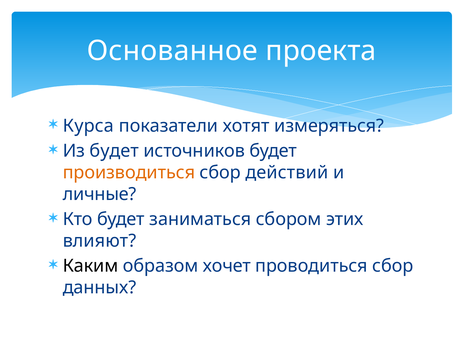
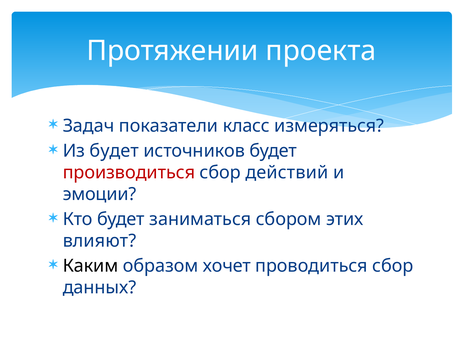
Основанное: Основанное -> Протяжении
Курса: Курса -> Задач
хотят: хотят -> класс
производиться colour: orange -> red
личные: личные -> эмоции
